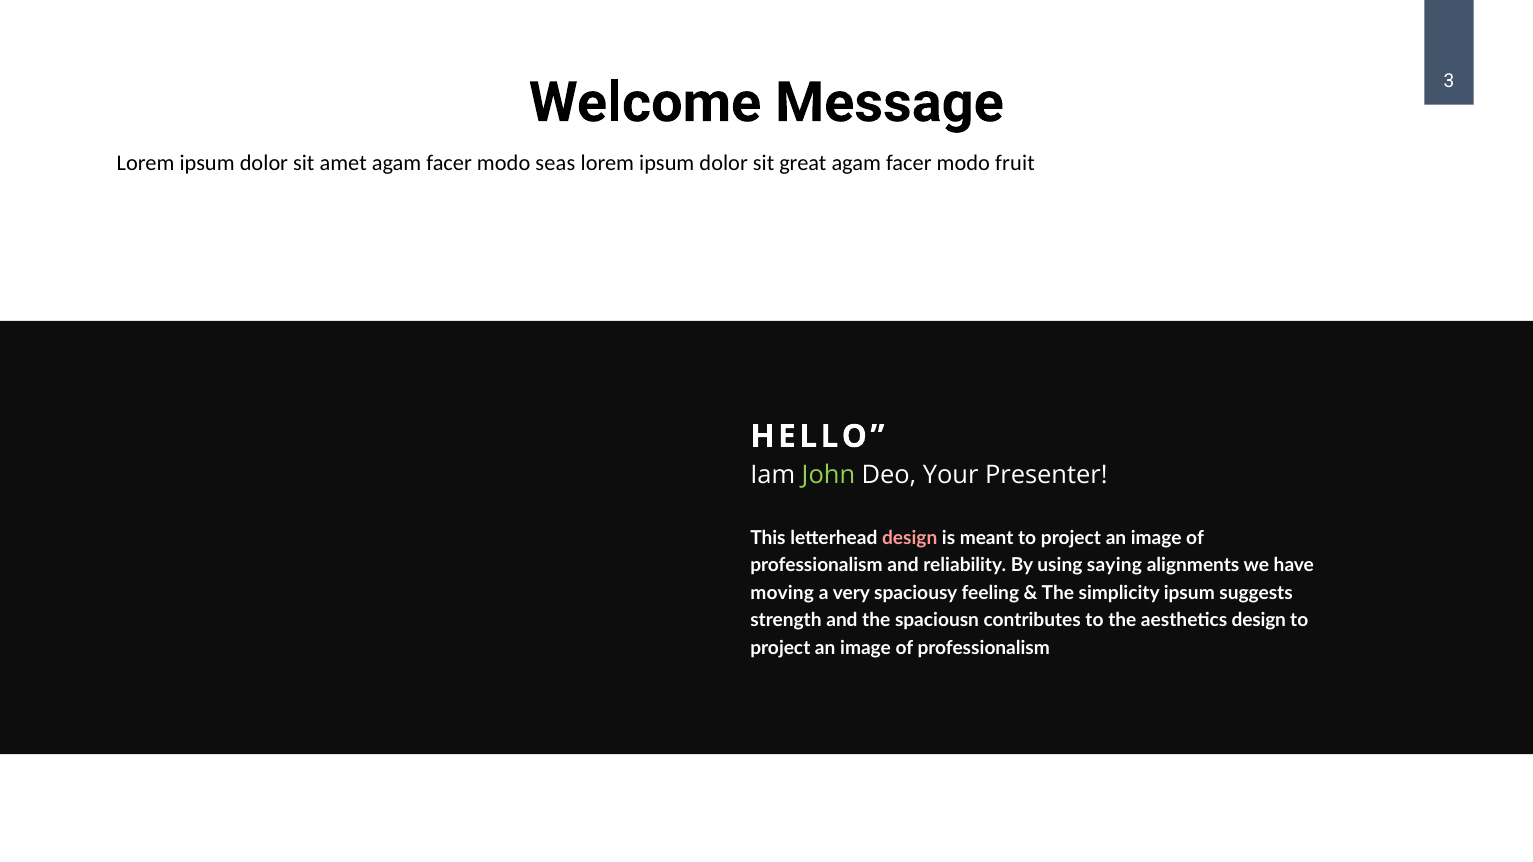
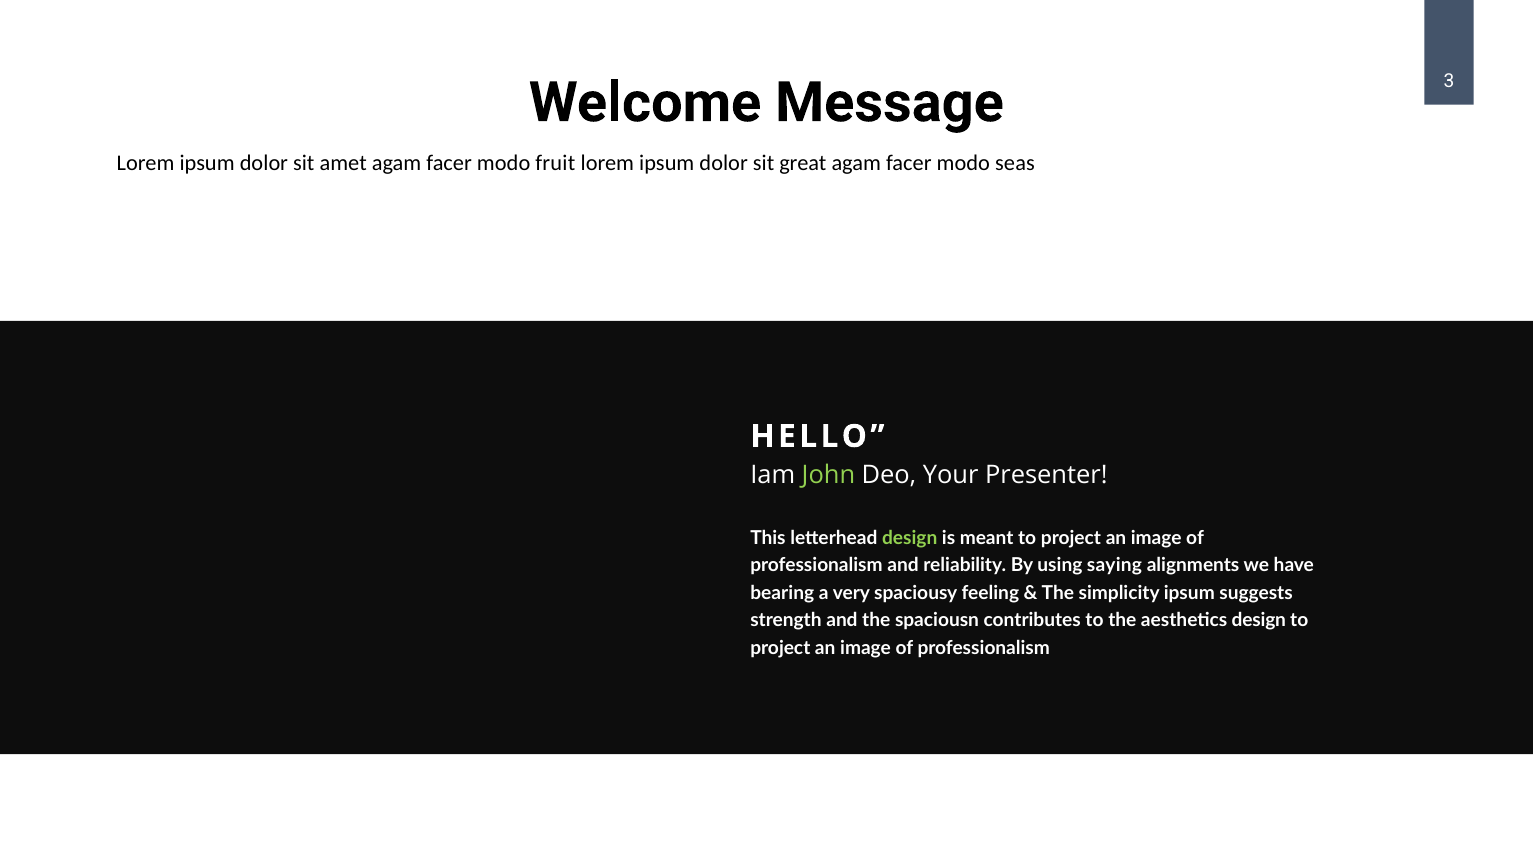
seas: seas -> fruit
fruit: fruit -> seas
design at (910, 538) colour: pink -> light green
moving: moving -> bearing
